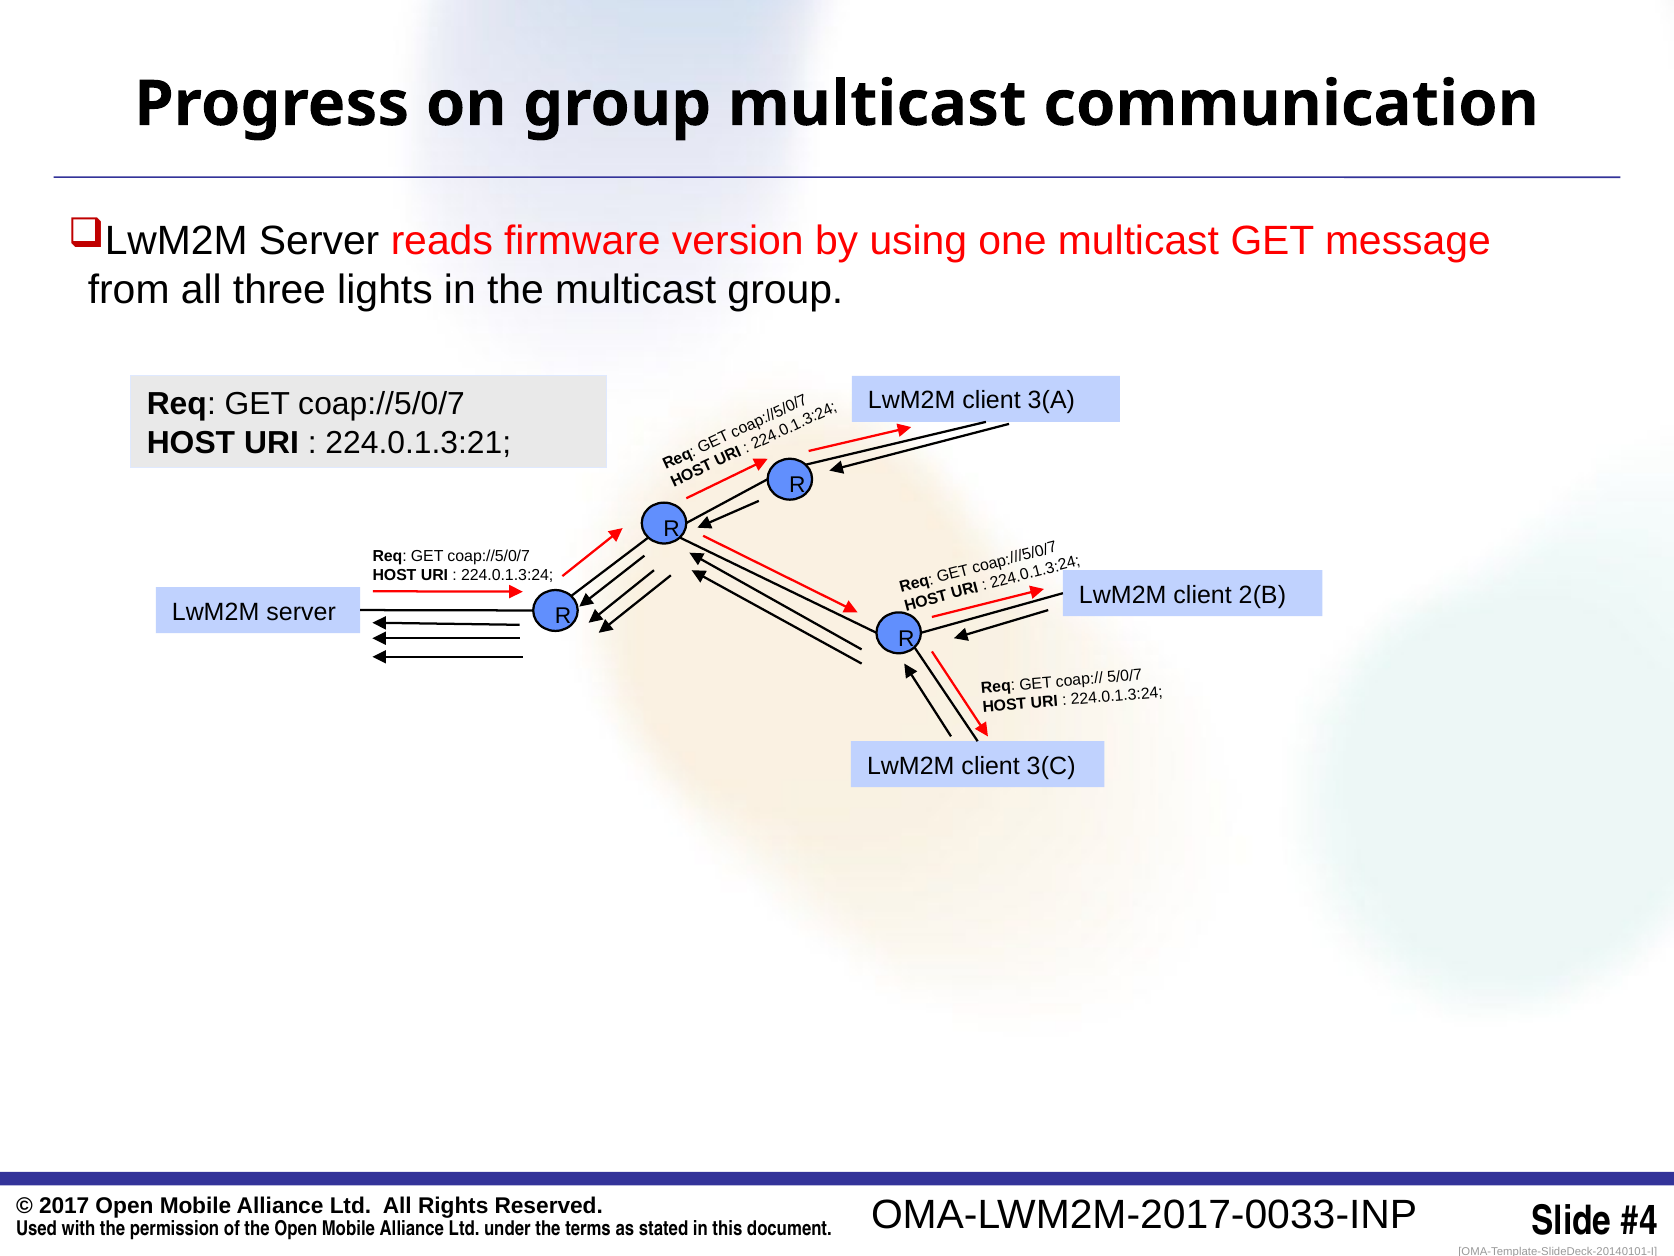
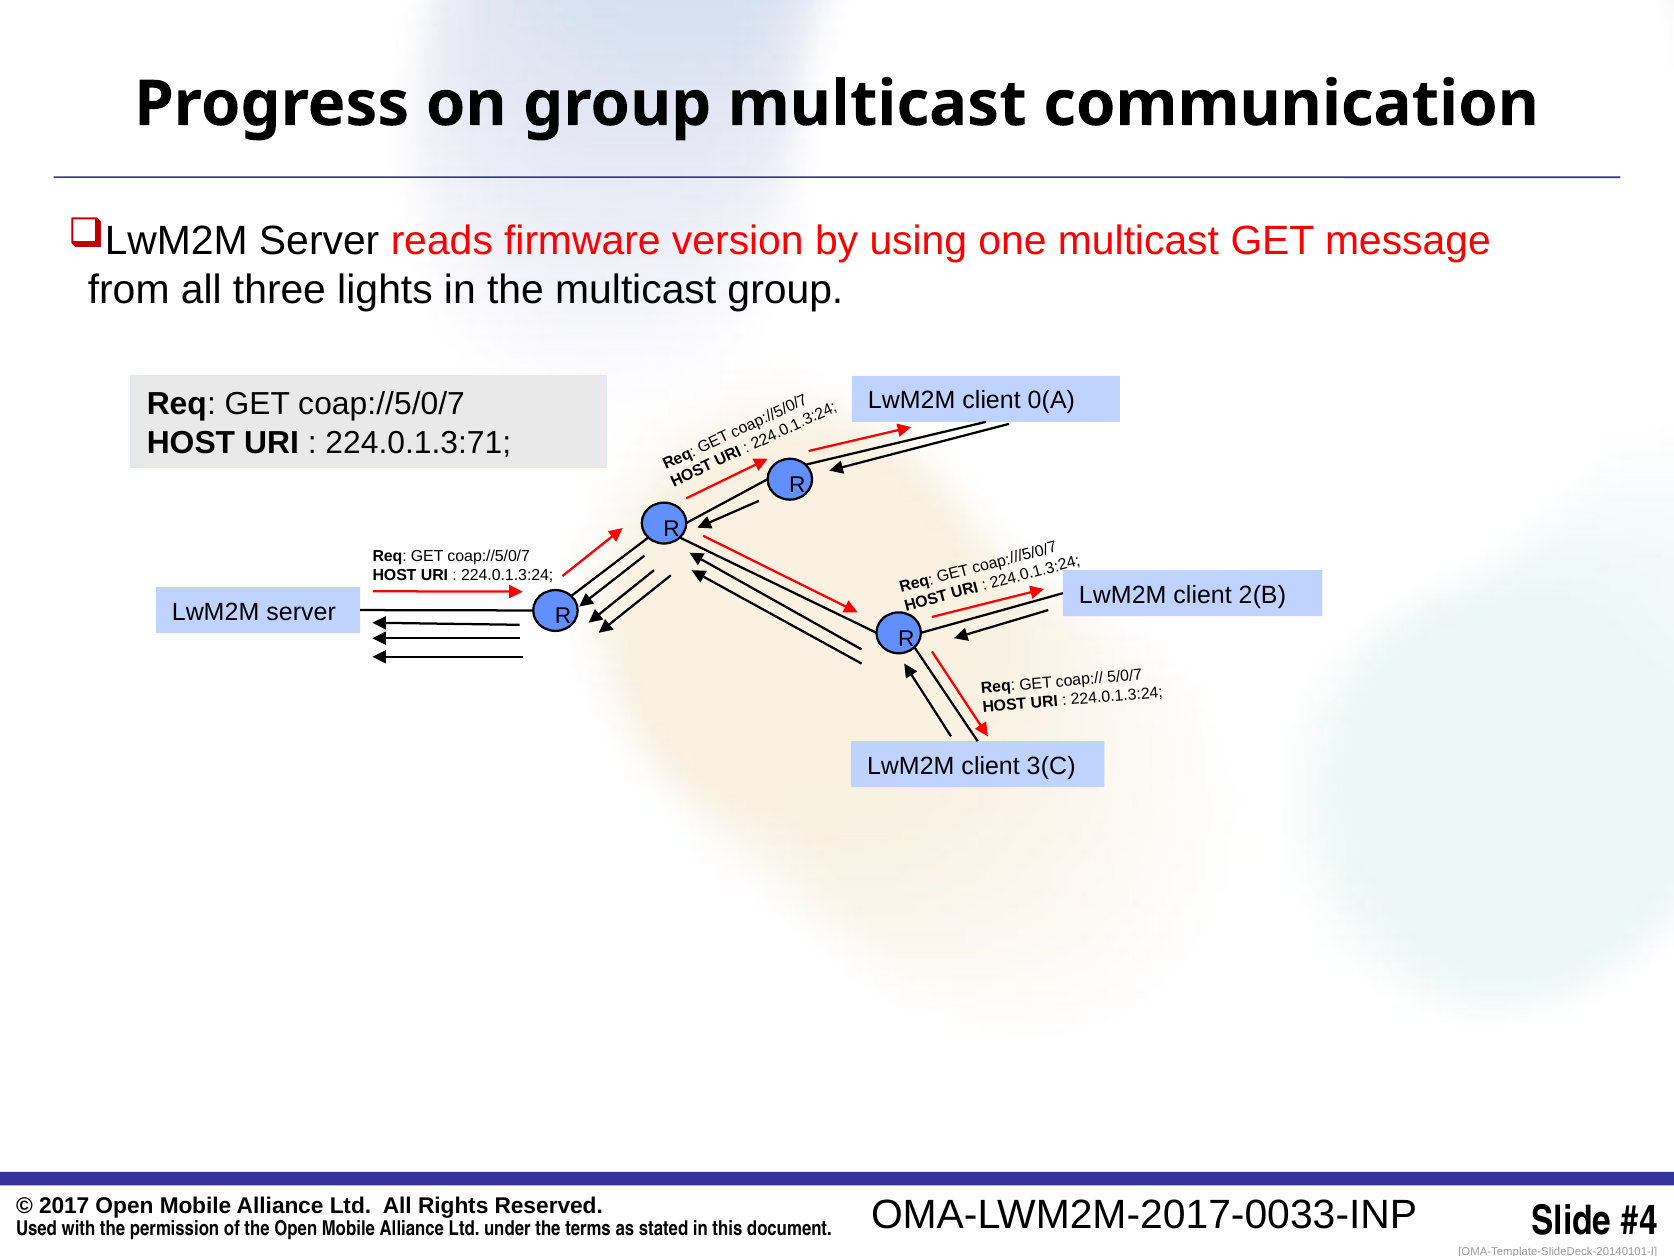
3(A: 3(A -> 0(A
224.0.1.3:21: 224.0.1.3:21 -> 224.0.1.3:71
